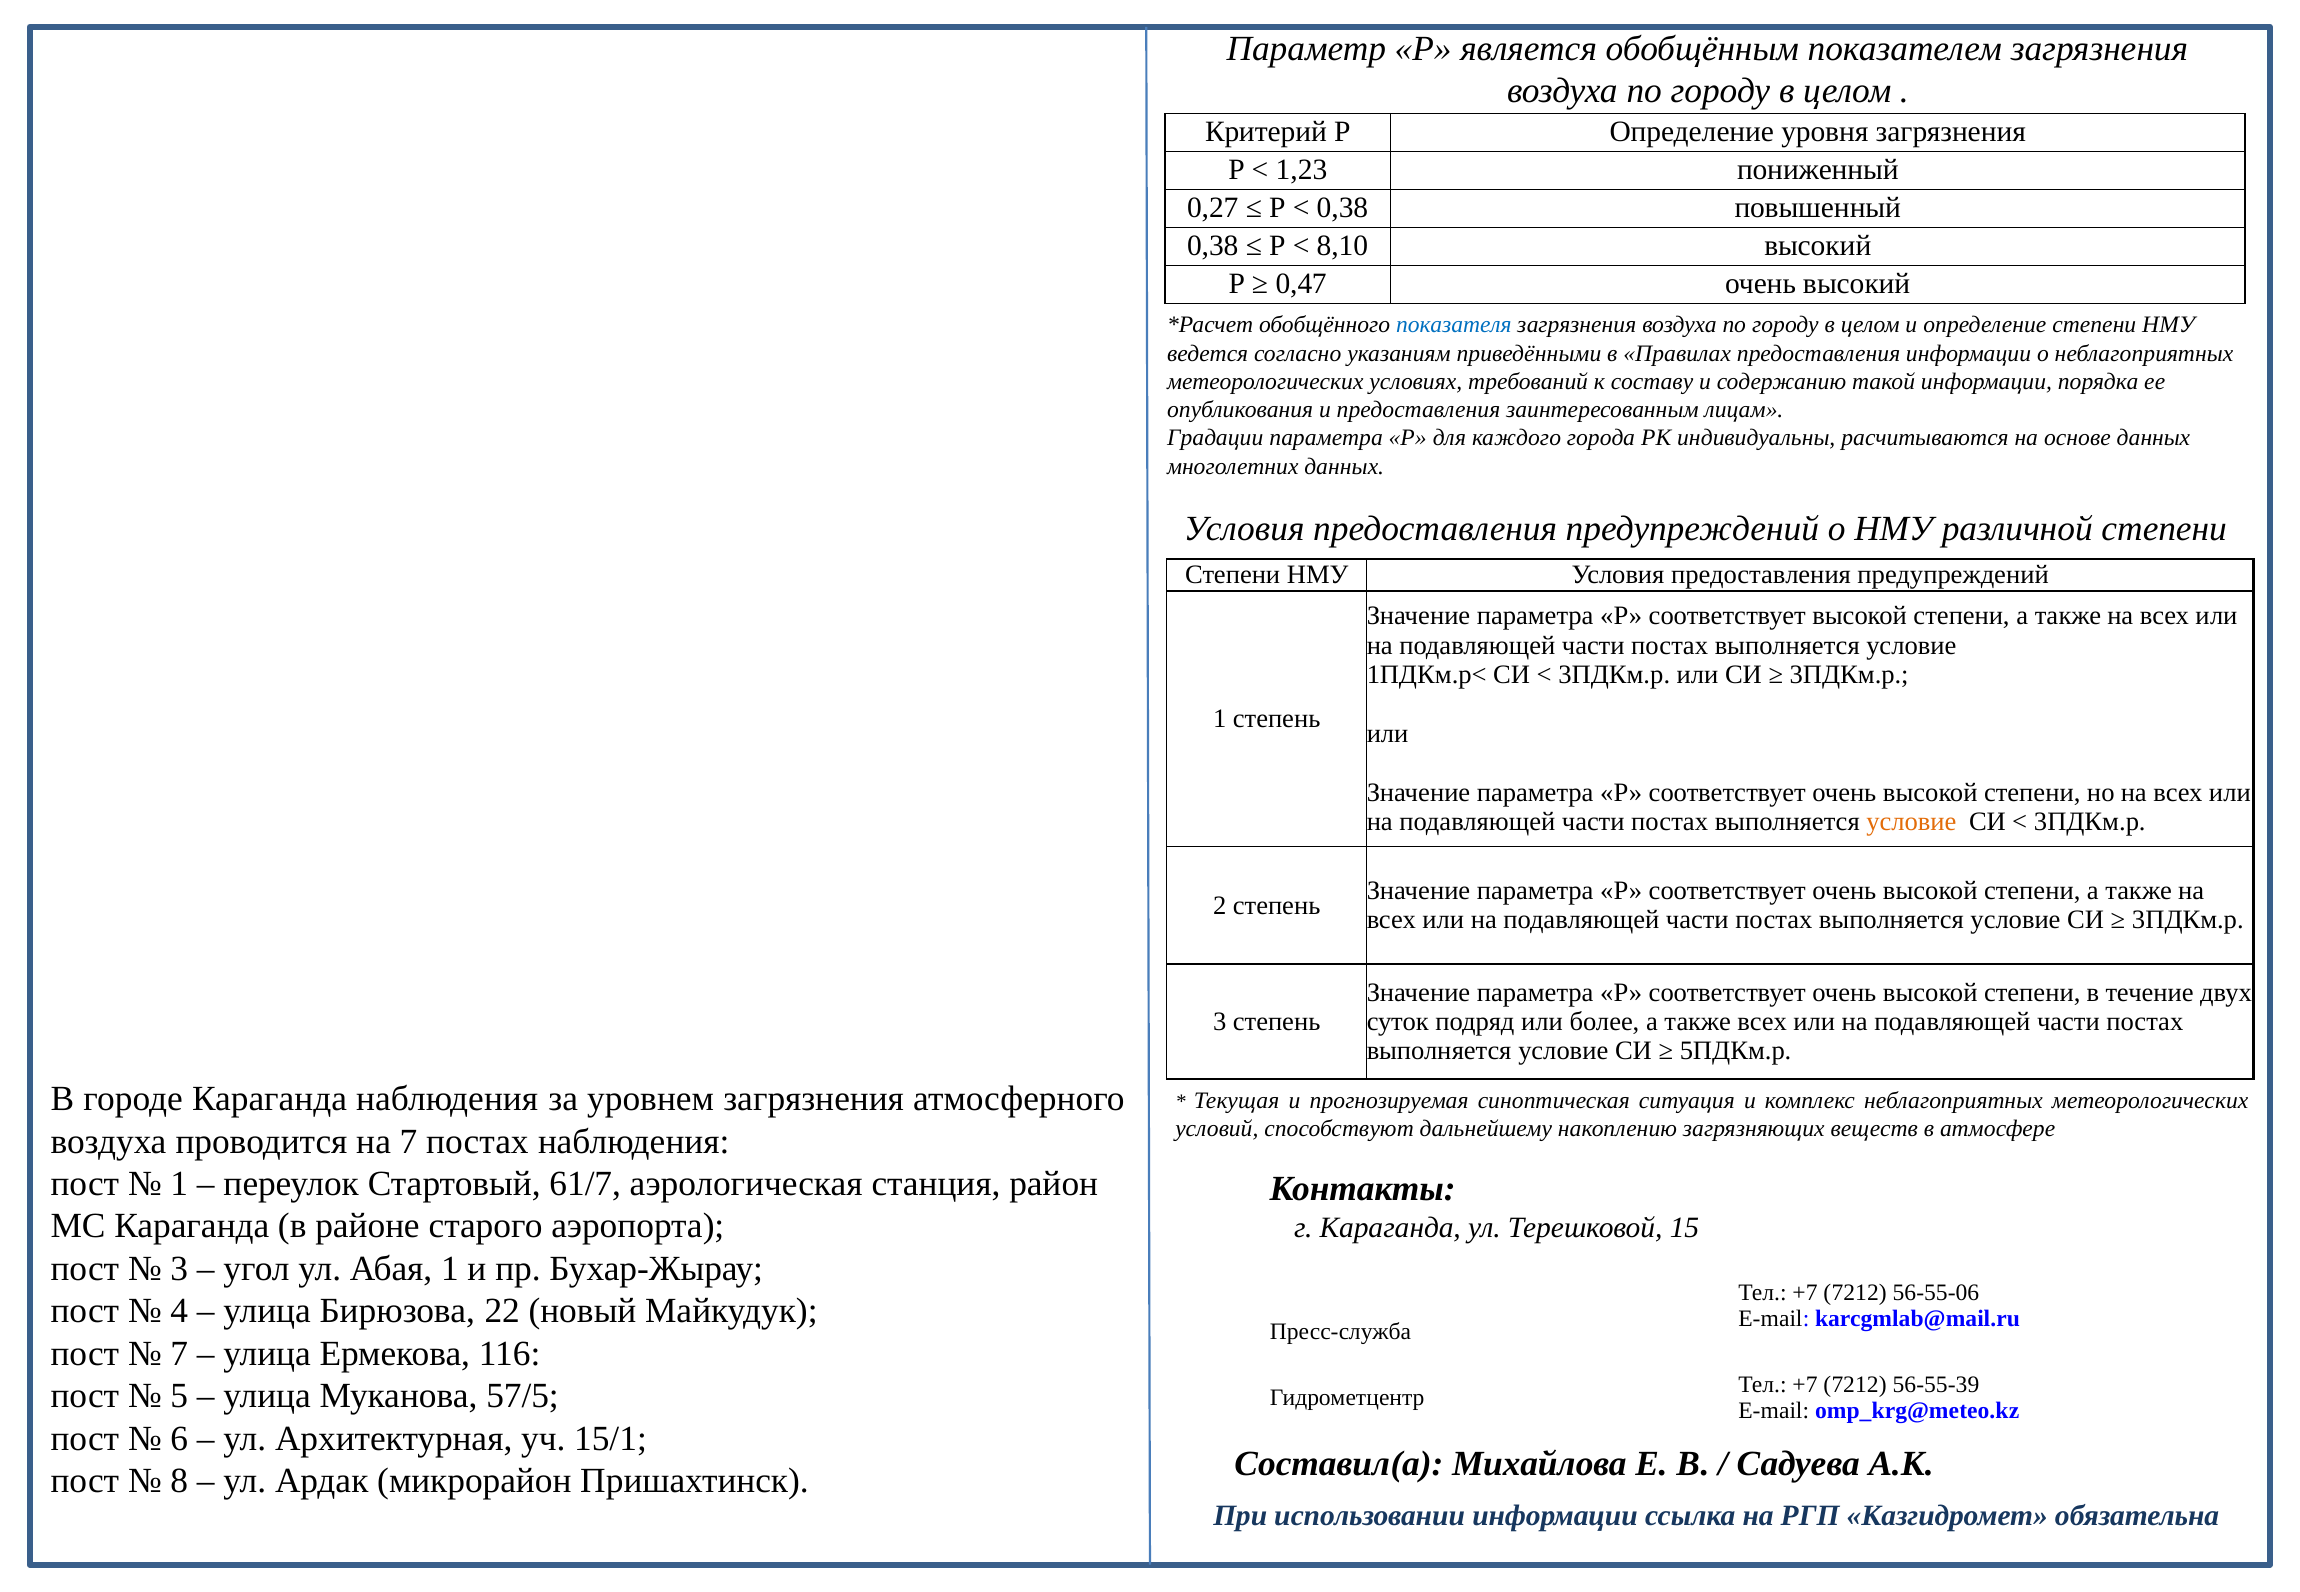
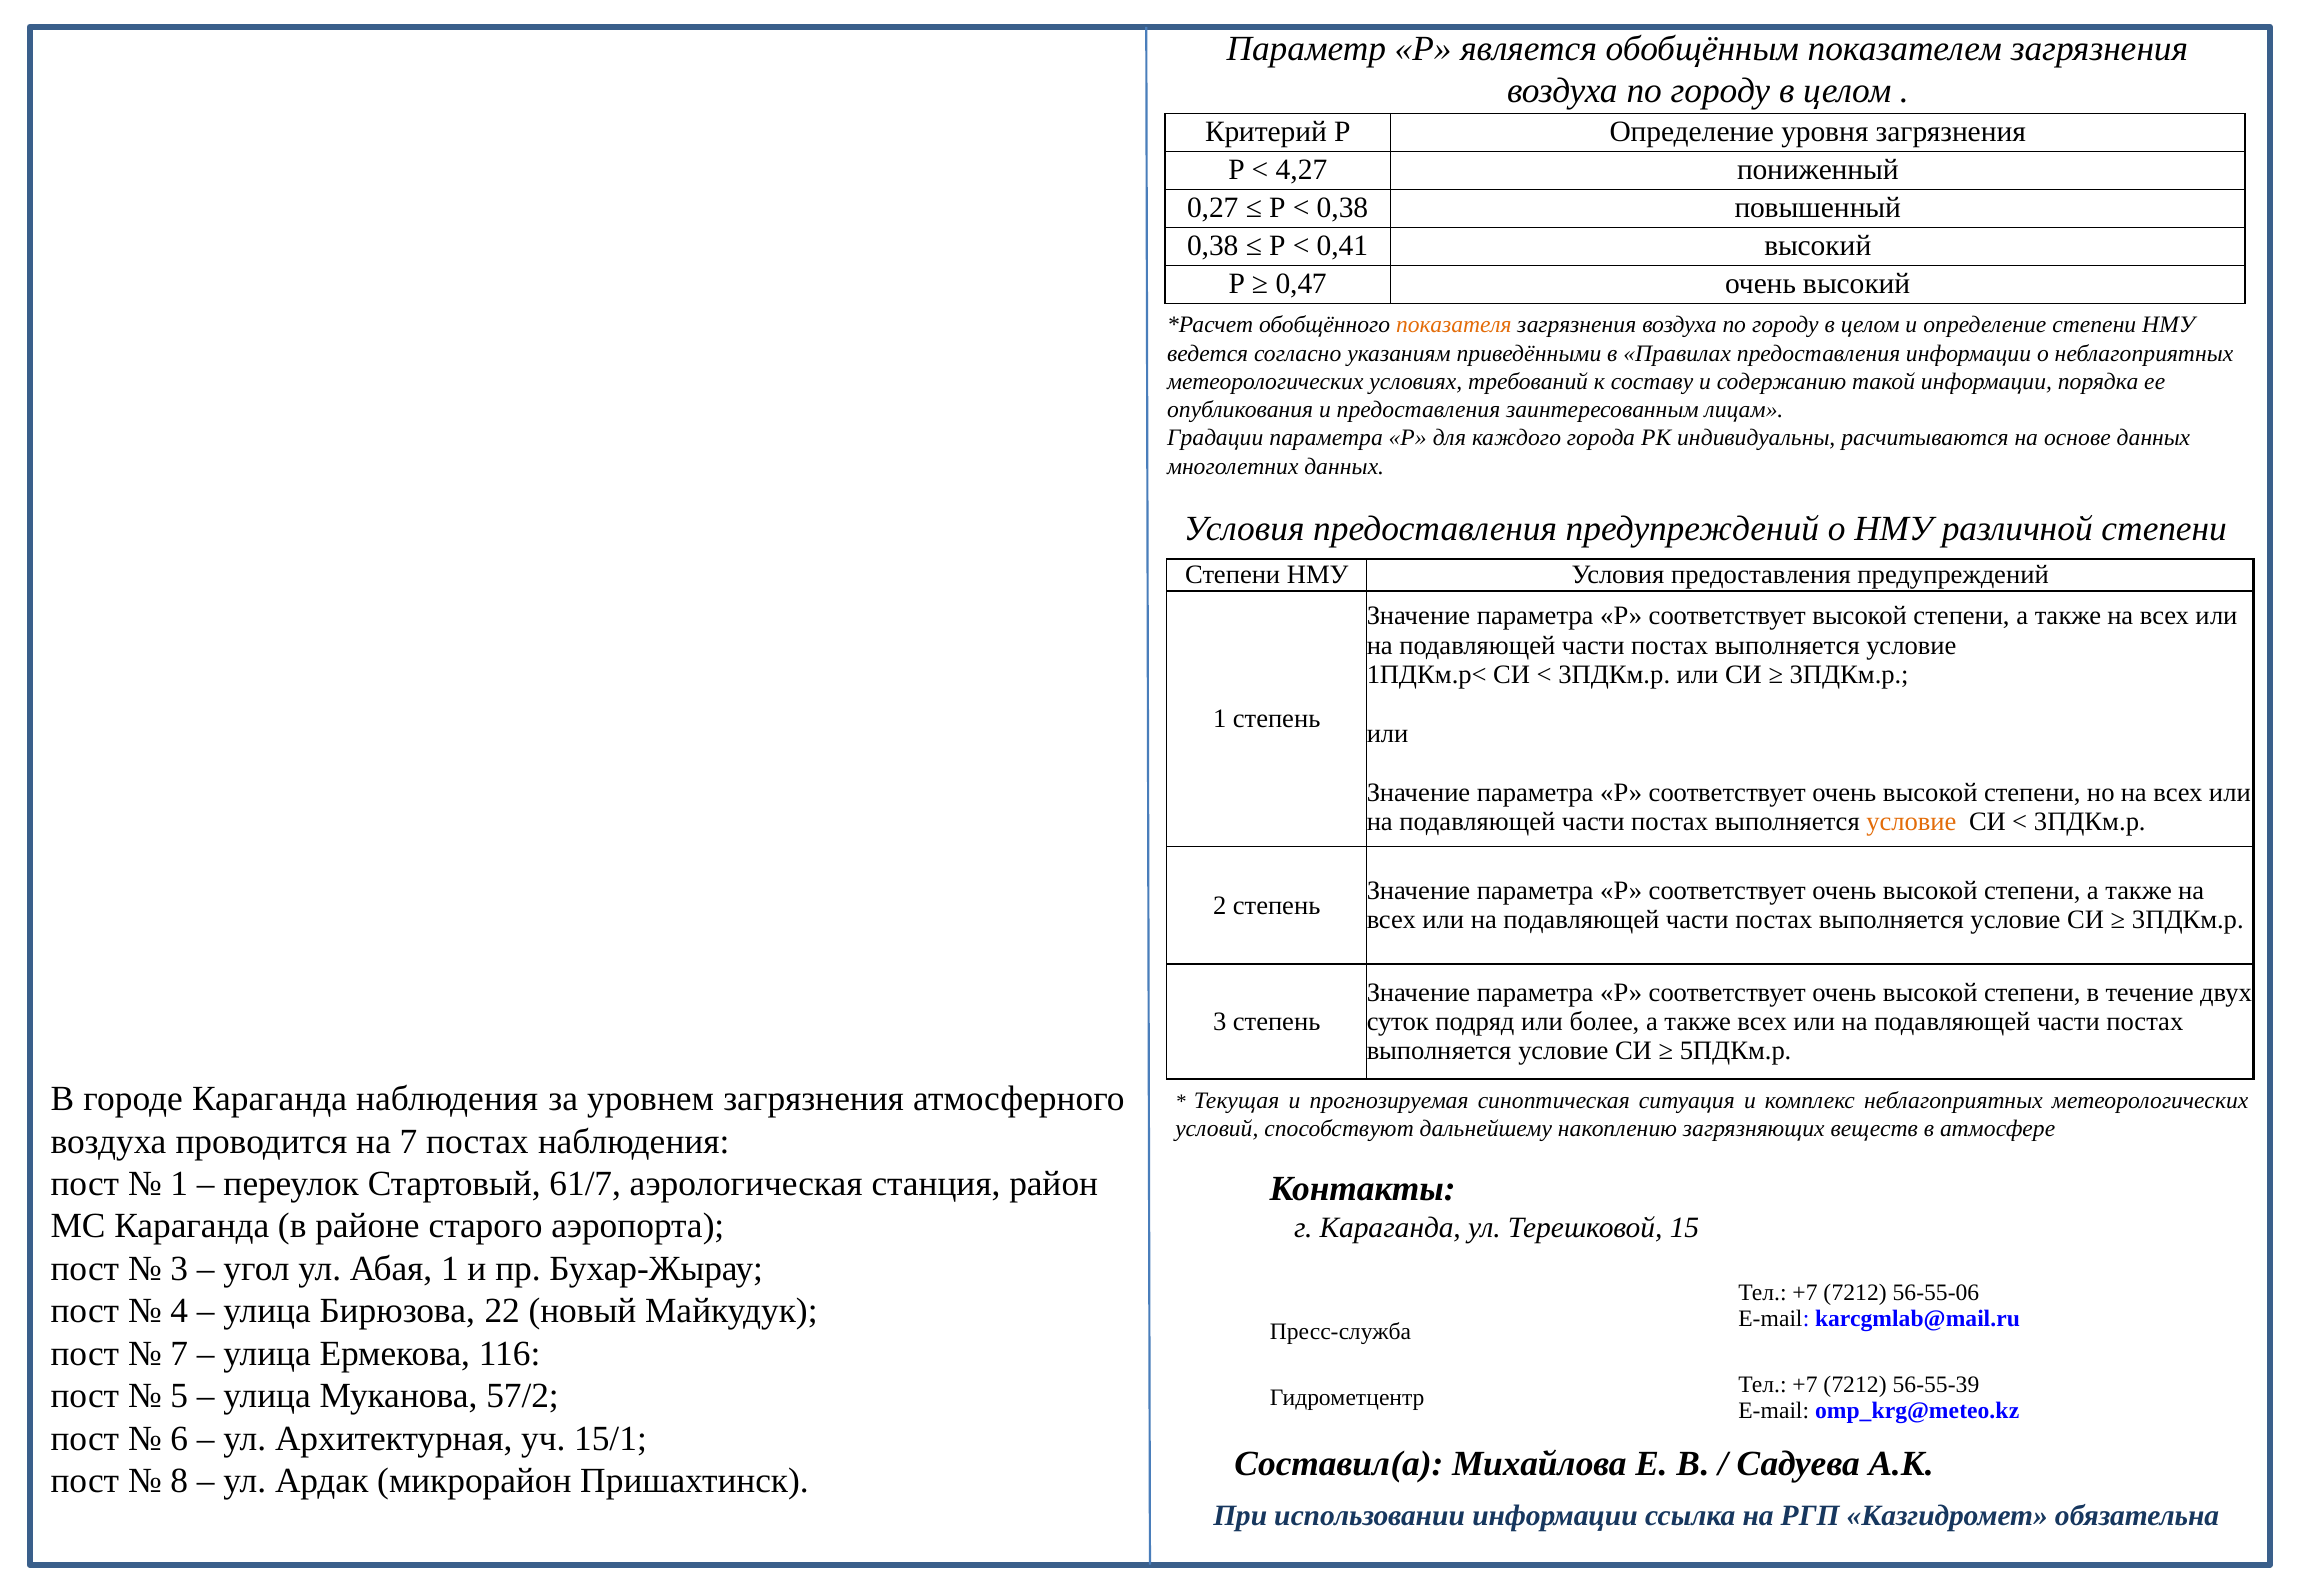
1,23: 1,23 -> 4,27
8,10: 8,10 -> 0,41
показателя colour: blue -> orange
57/5: 57/5 -> 57/2
